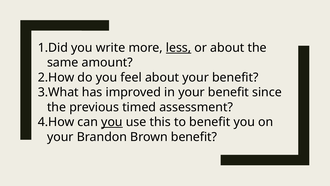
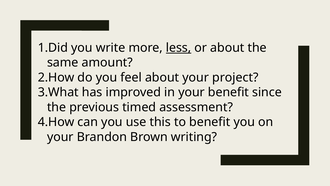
about your benefit: benefit -> project
you at (112, 122) underline: present -> none
Brown benefit: benefit -> writing
